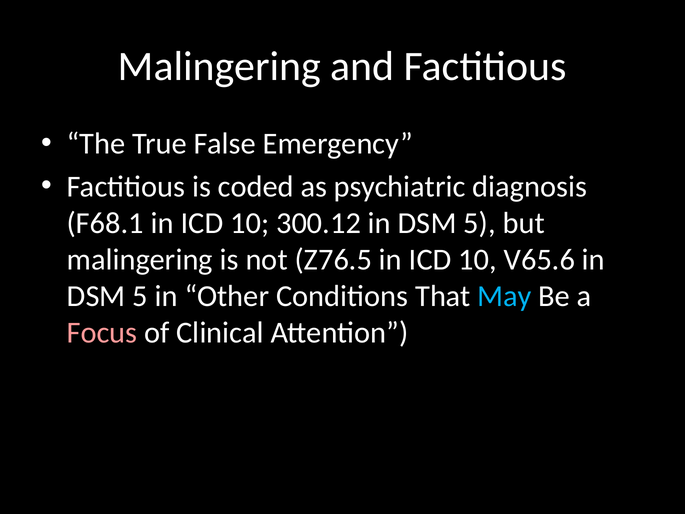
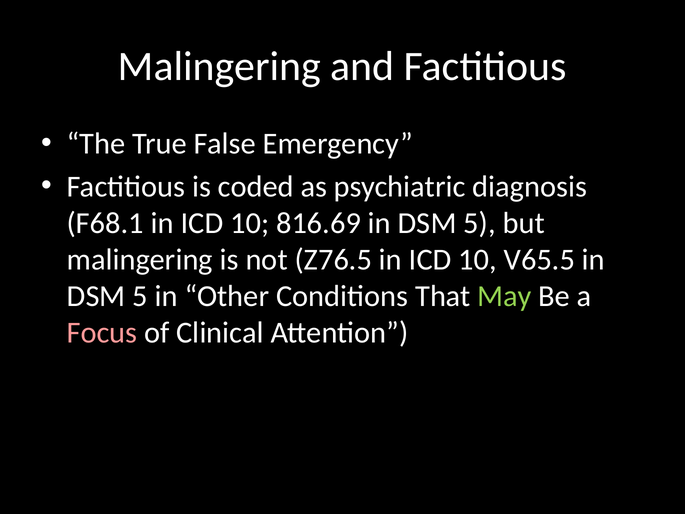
300.12: 300.12 -> 816.69
V65.6: V65.6 -> V65.5
May colour: light blue -> light green
